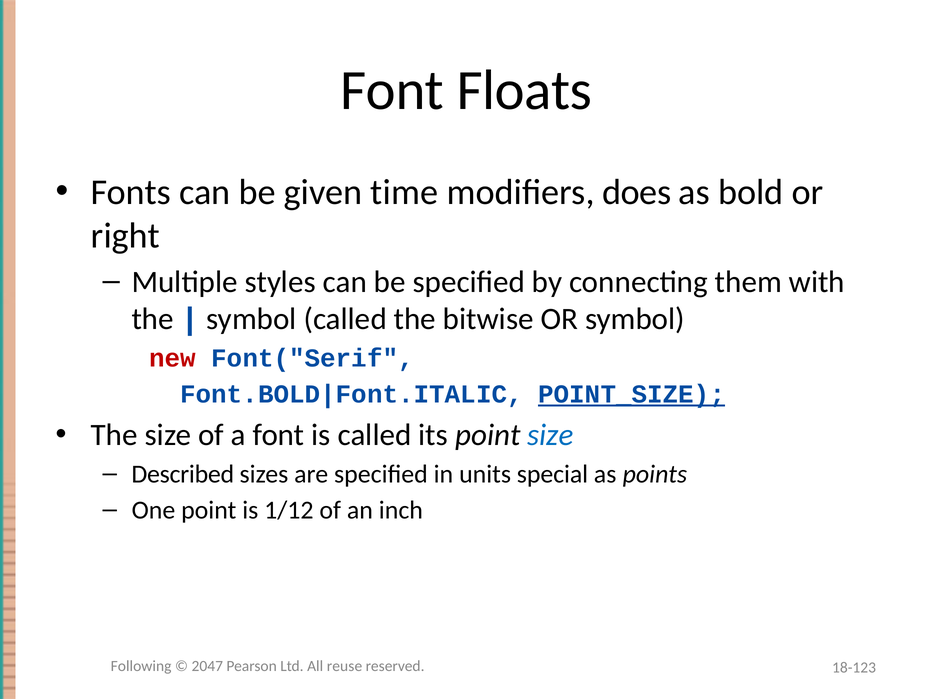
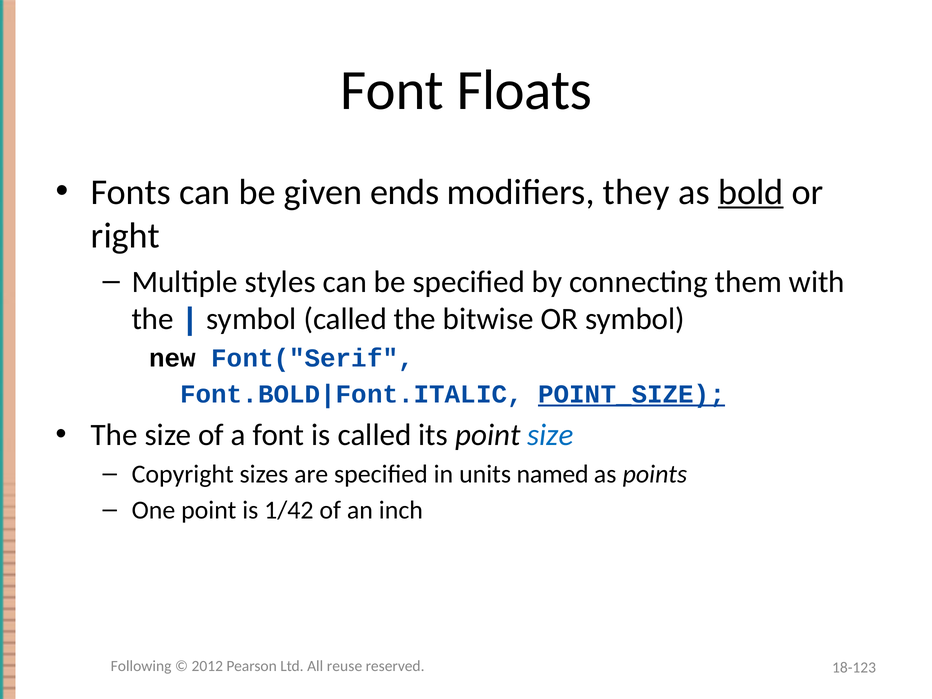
time: time -> ends
does: does -> they
bold underline: none -> present
new colour: red -> black
Described: Described -> Copyright
special: special -> named
1/12: 1/12 -> 1/42
2047: 2047 -> 2012
